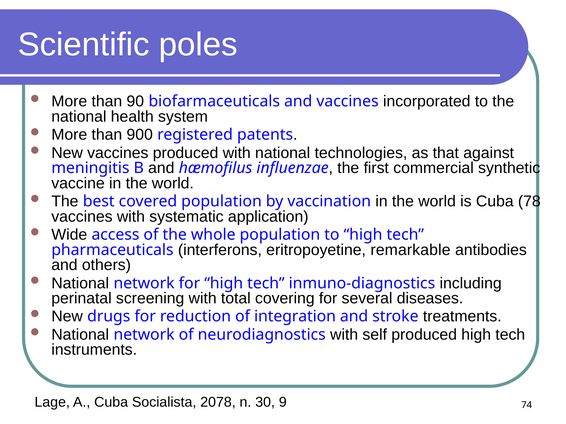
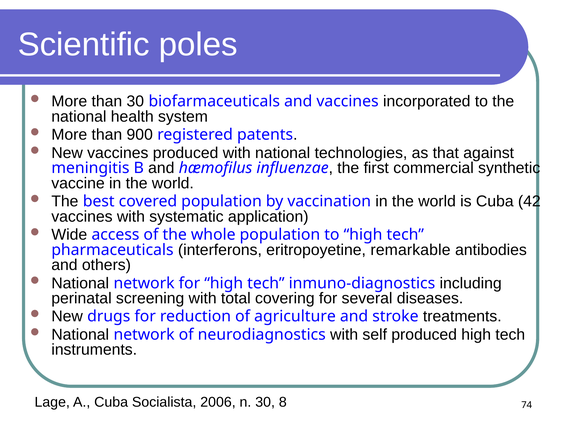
than 90: 90 -> 30
78: 78 -> 42
integration: integration -> agriculture
2078: 2078 -> 2006
9: 9 -> 8
